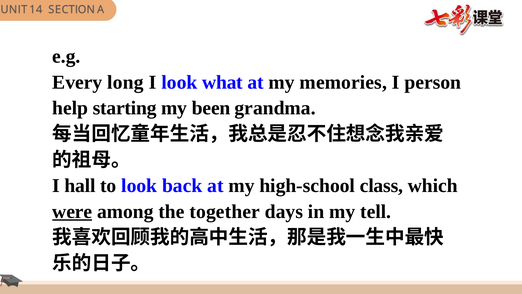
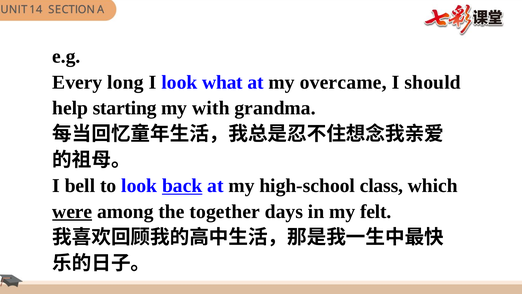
memories: memories -> overcame
person: person -> should
been: been -> with
hall: hall -> bell
back underline: none -> present
tell: tell -> felt
